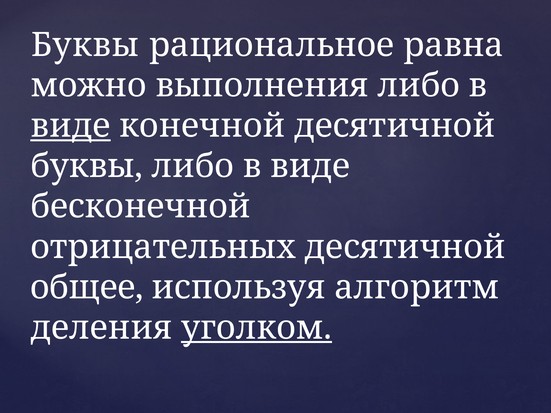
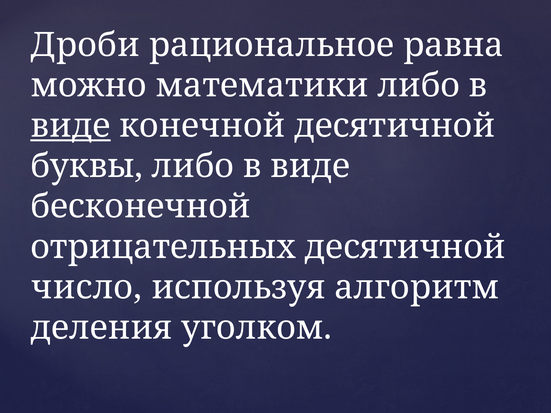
Буквы at (85, 45): Буквы -> Дроби
выполнения: выполнения -> математики
общее: общее -> число
уголком underline: present -> none
